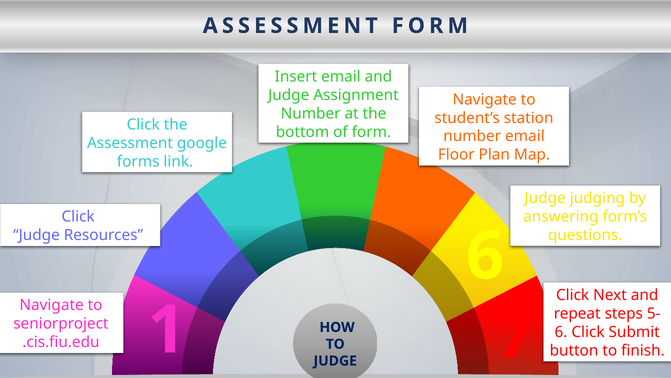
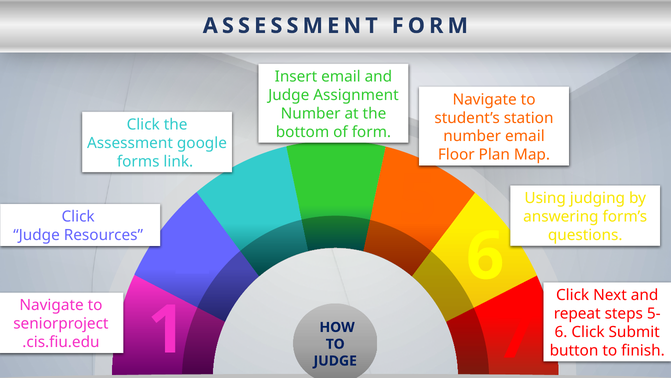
Judge at (545, 198): Judge -> Using
